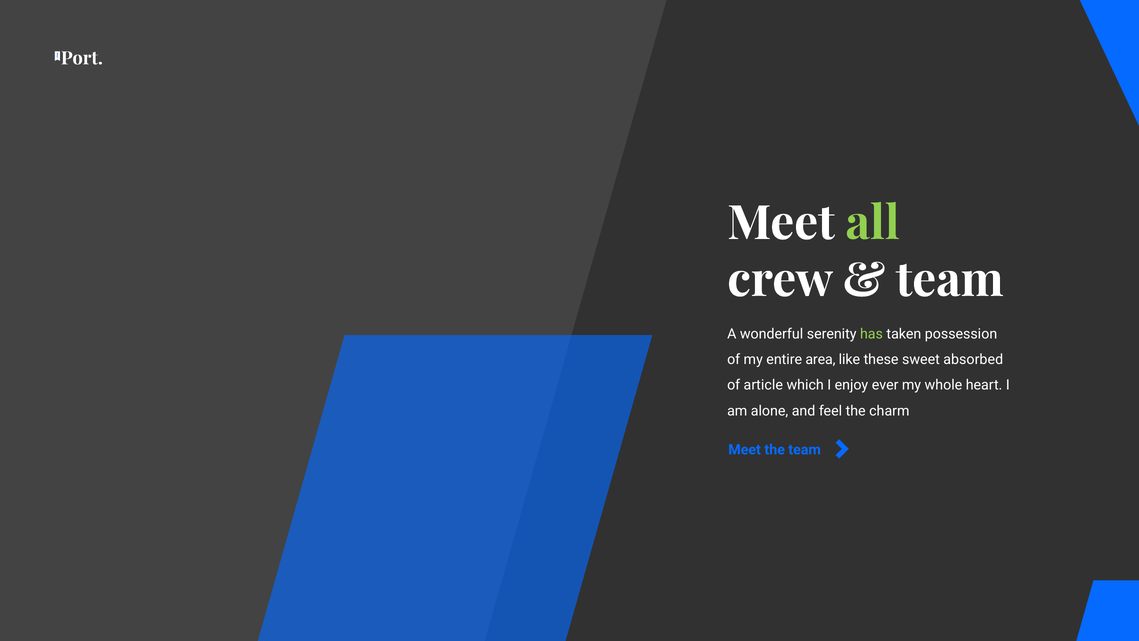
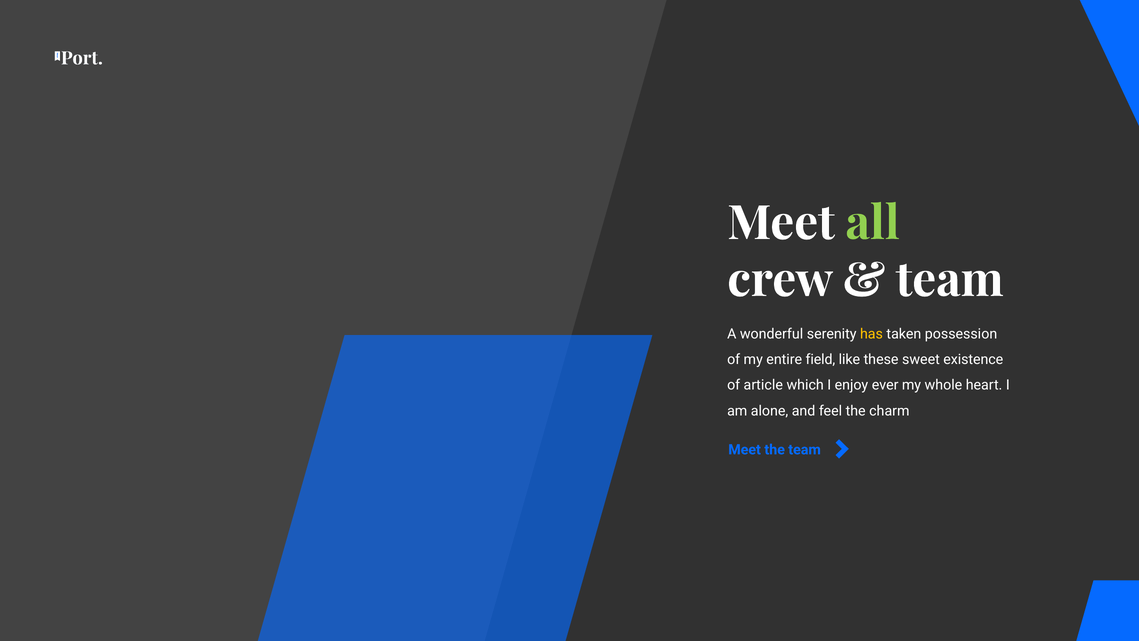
has colour: light green -> yellow
area: area -> field
absorbed: absorbed -> existence
